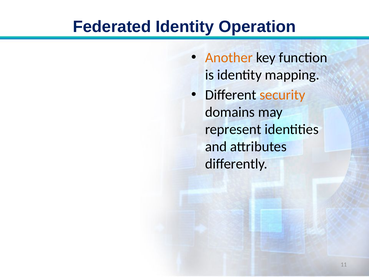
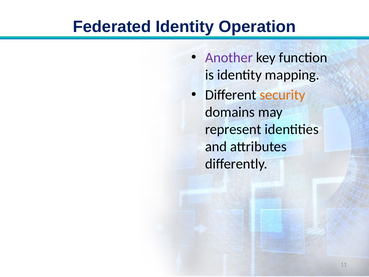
Another colour: orange -> purple
